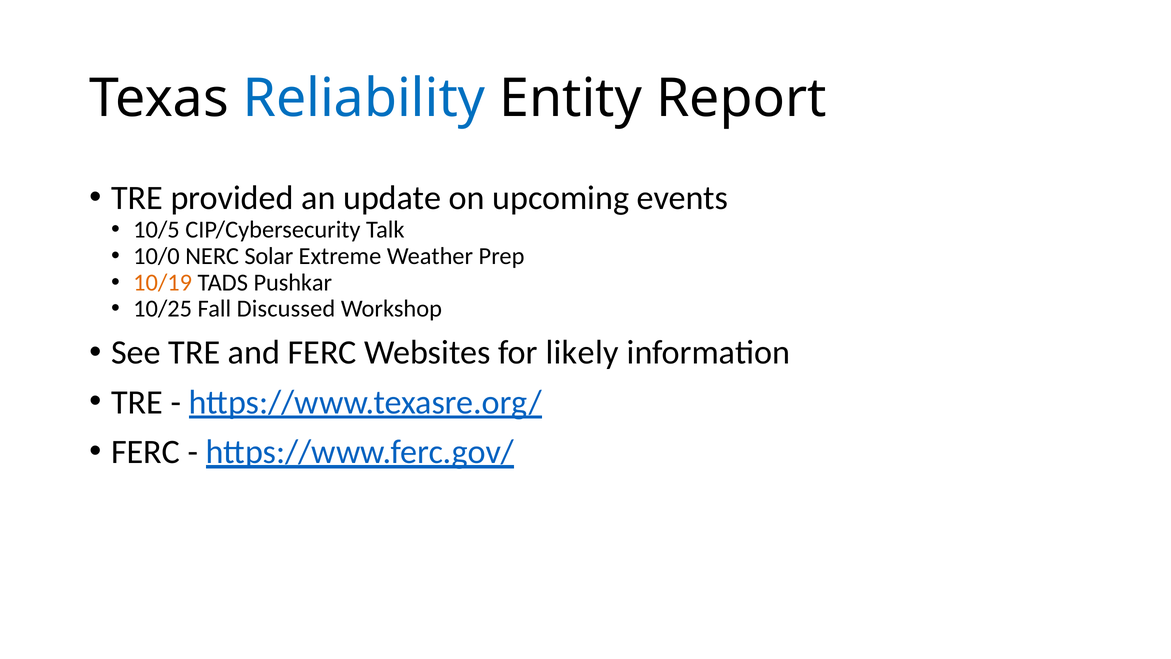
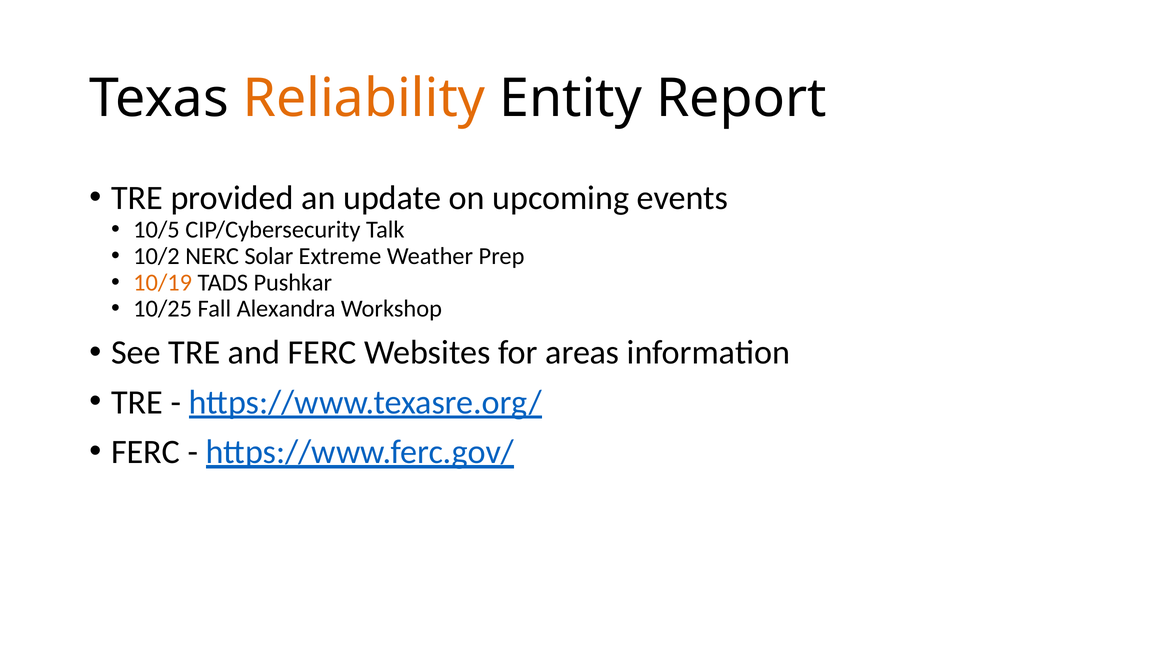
Reliability colour: blue -> orange
10/0: 10/0 -> 10/2
Discussed: Discussed -> Alexandra
likely: likely -> areas
